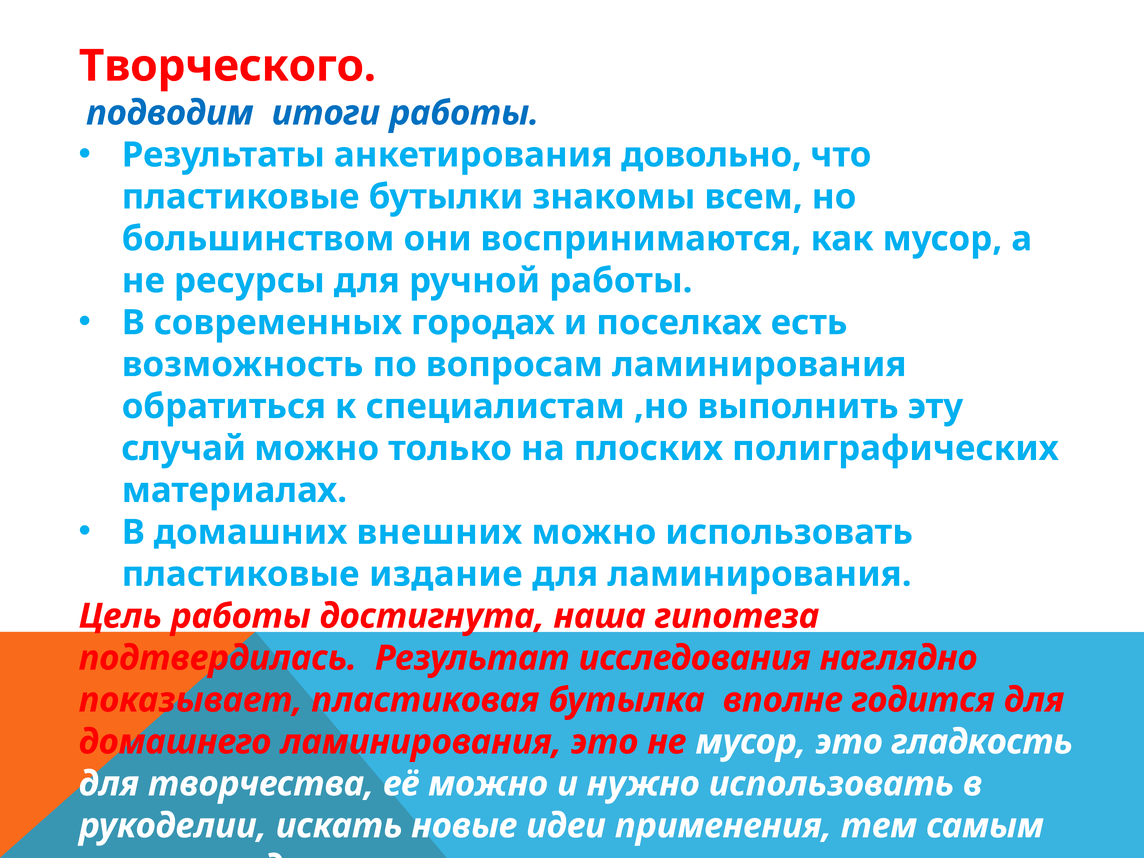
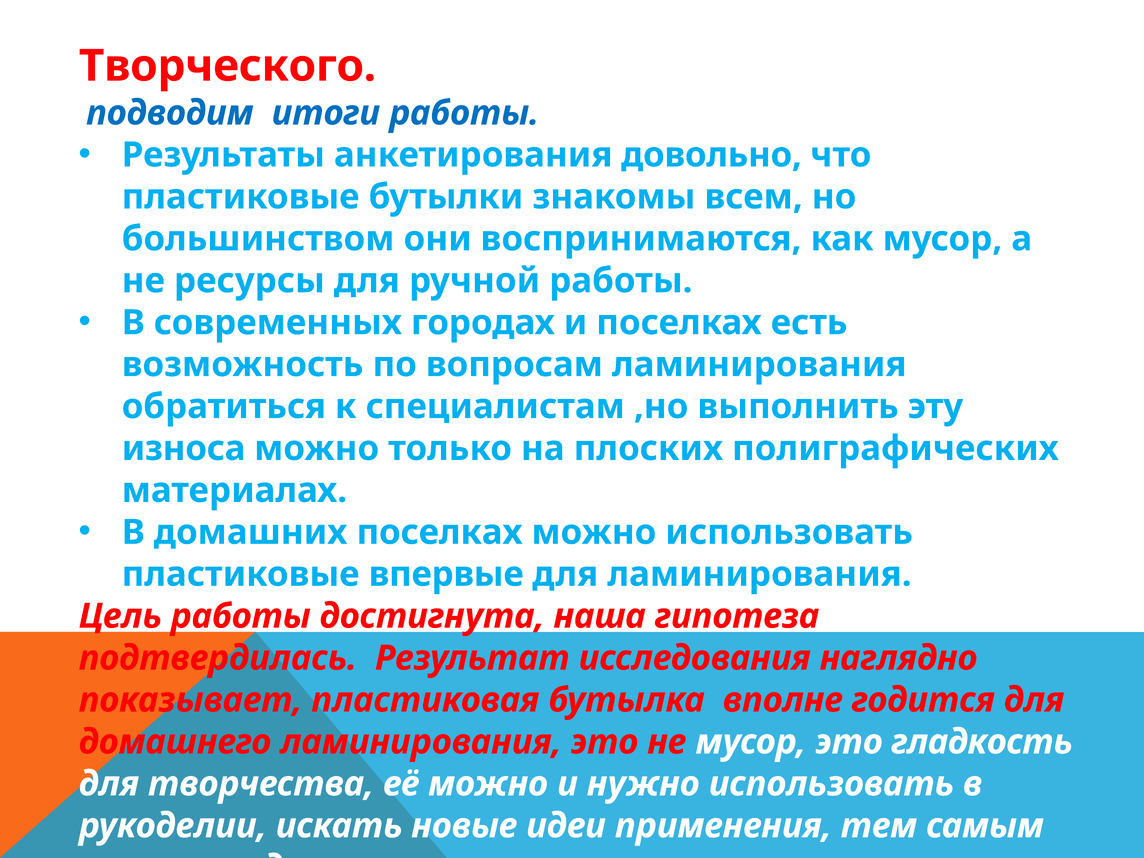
случай: случай -> износа
домашних внешних: внешних -> поселках
издание: издание -> впервые
